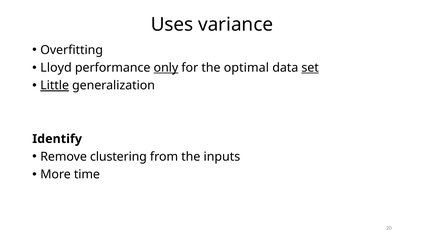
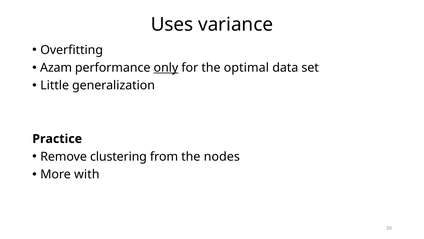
Lloyd: Lloyd -> Azam
set underline: present -> none
Little underline: present -> none
Identify: Identify -> Practice
inputs: inputs -> nodes
time: time -> with
